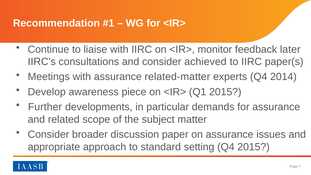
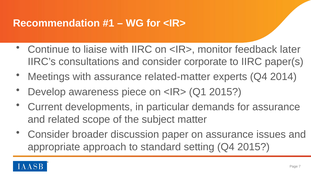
achieved: achieved -> corporate
Further: Further -> Current
